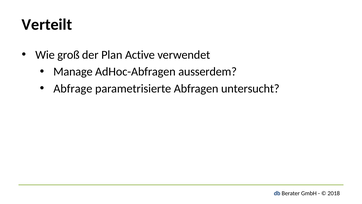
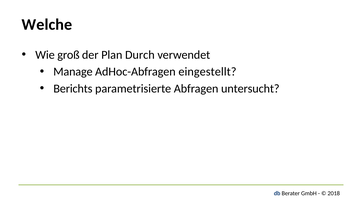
Verteilt: Verteilt -> Welche
Active: Active -> Durch
ausserdem: ausserdem -> eingestellt
Abfrage: Abfrage -> Berichts
